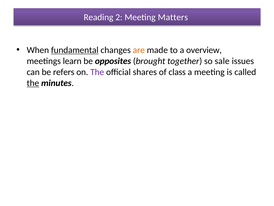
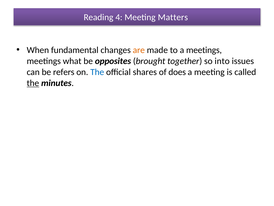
2: 2 -> 4
fundamental underline: present -> none
a overview: overview -> meetings
learn: learn -> what
sale: sale -> into
The at (97, 72) colour: purple -> blue
class: class -> does
